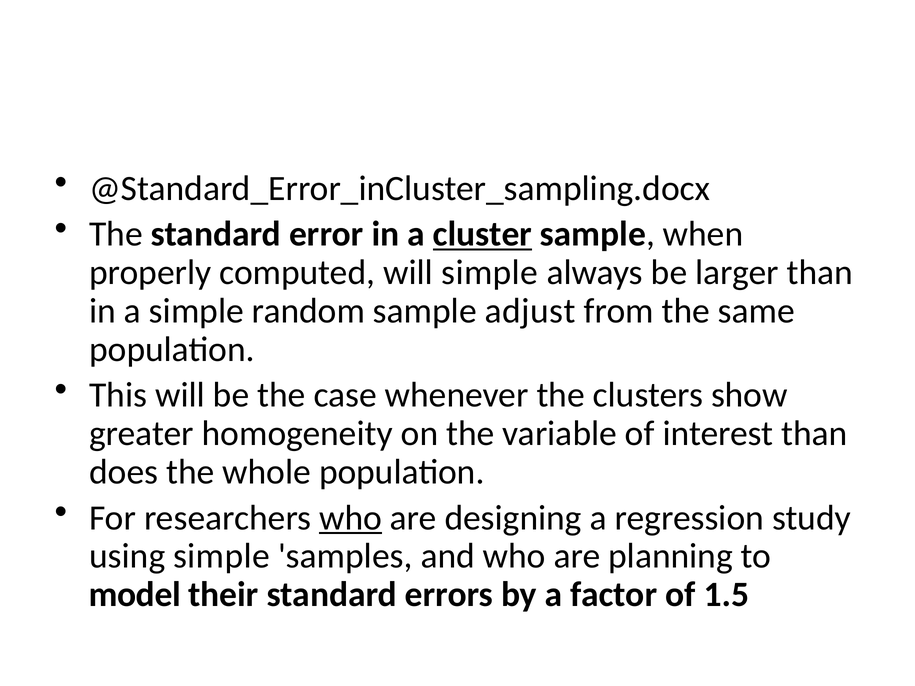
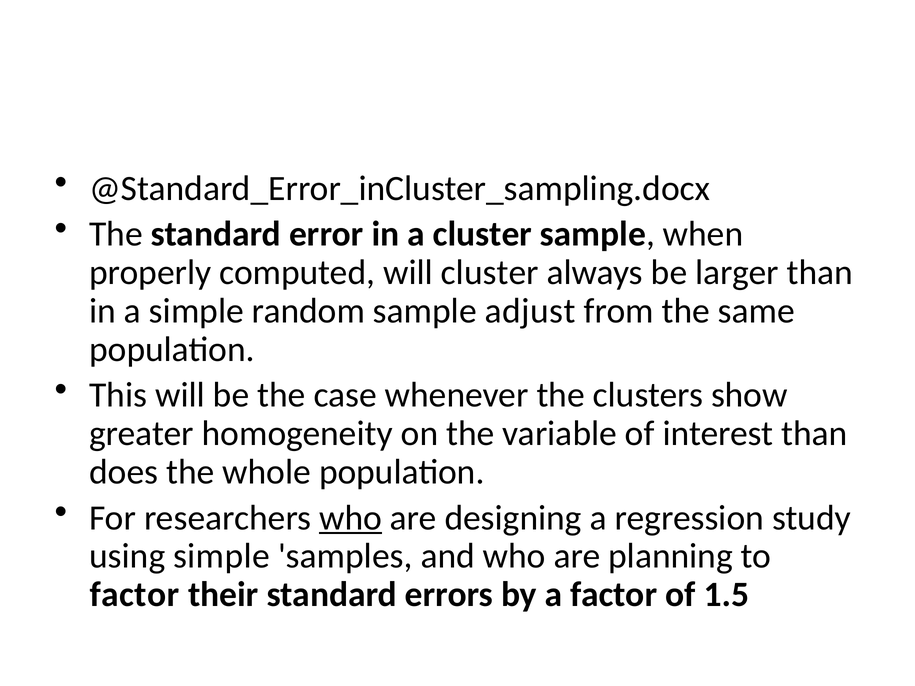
cluster at (482, 234) underline: present -> none
will simple: simple -> cluster
model at (135, 595): model -> factor
